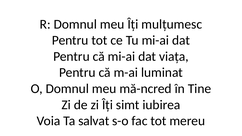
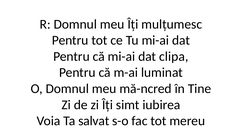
viața: viața -> clipa
